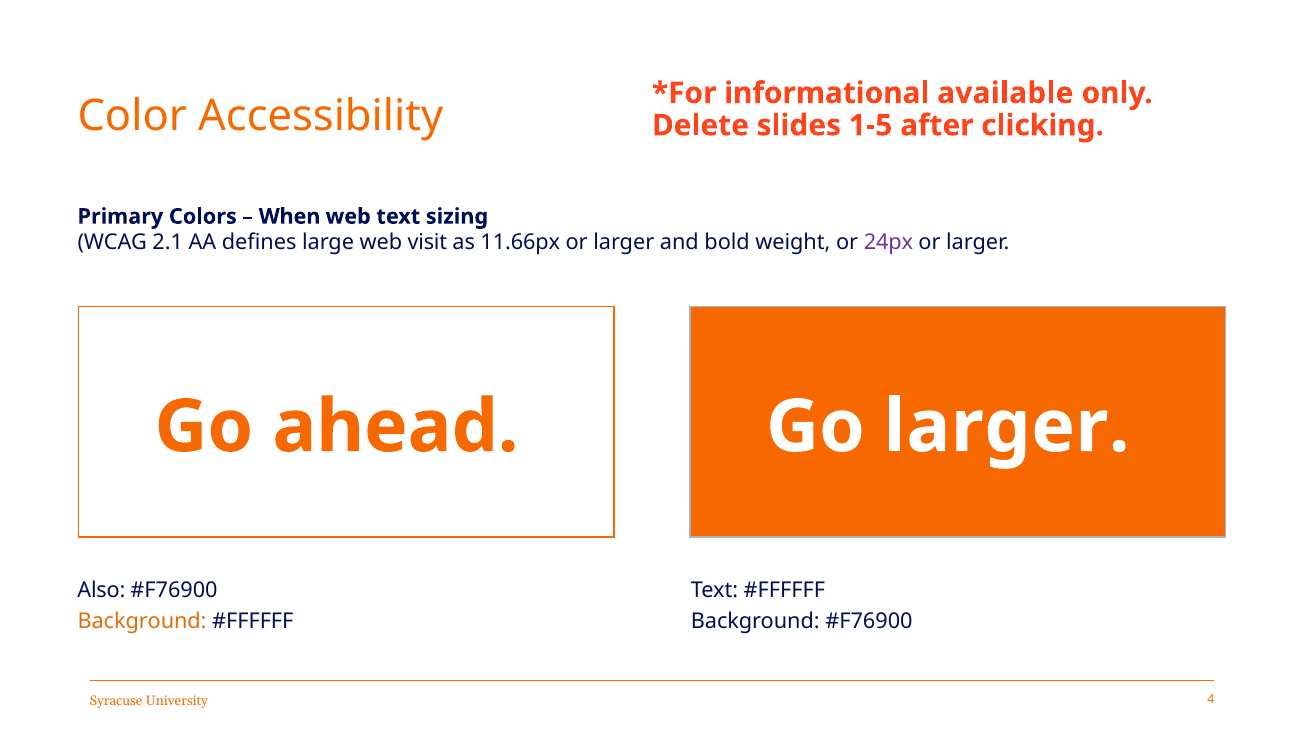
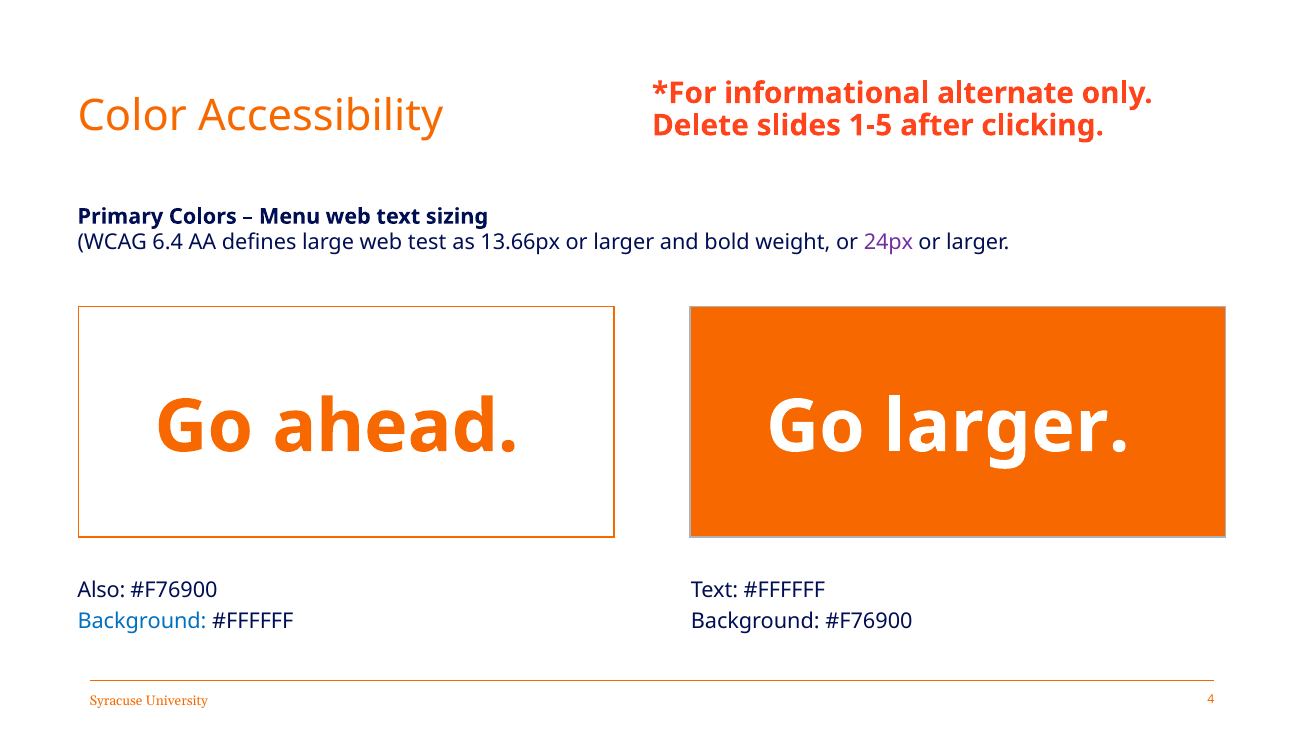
available: available -> alternate
When: When -> Menu
2.1: 2.1 -> 6.4
visit: visit -> test
11.66px: 11.66px -> 13.66px
Background at (142, 621) colour: orange -> blue
